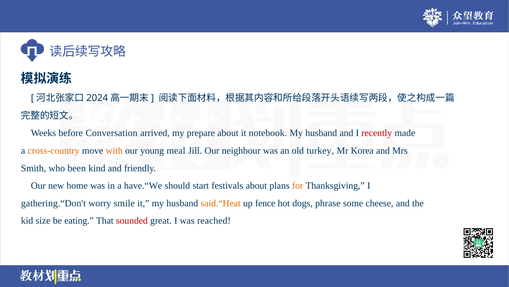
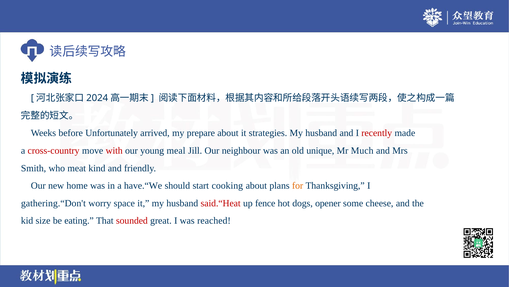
Conversation: Conversation -> Unfortunately
notebook: notebook -> strategies
cross-country colour: orange -> red
with colour: orange -> red
turkey: turkey -> unique
Korea: Korea -> Much
been: been -> meat
festivals: festivals -> cooking
smile: smile -> space
said.“Heat colour: orange -> red
phrase: phrase -> opener
